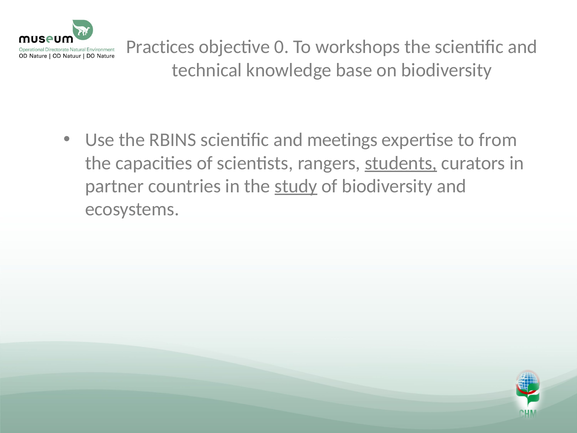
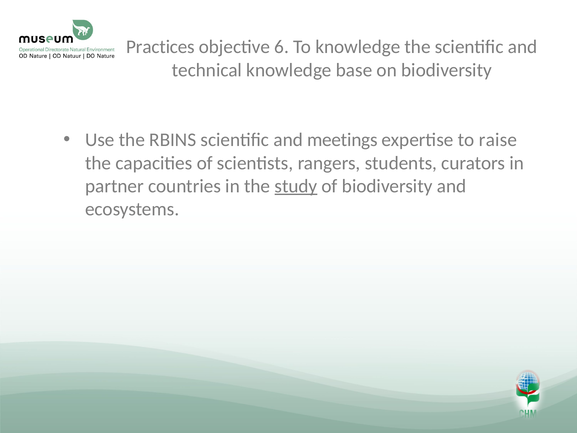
0: 0 -> 6
To workshops: workshops -> knowledge
from: from -> raise
students underline: present -> none
